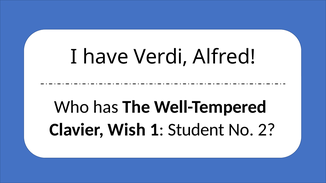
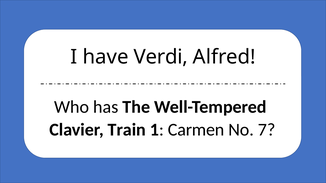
Wish: Wish -> Train
Student: Student -> Carmen
2: 2 -> 7
